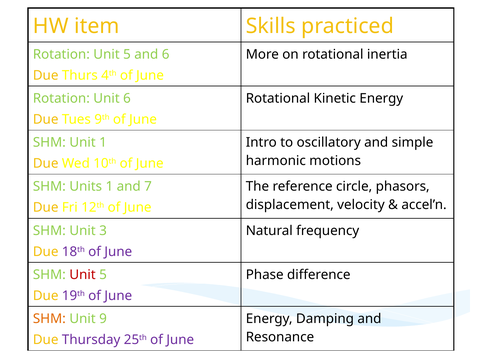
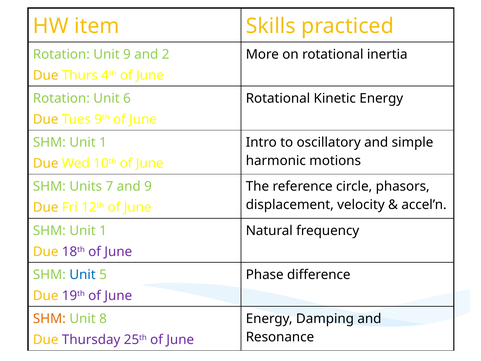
Rotation Unit 5: 5 -> 9
and 6: 6 -> 2
Units 1: 1 -> 7
and 7: 7 -> 9
3 at (103, 230): 3 -> 1
Unit at (83, 275) colour: red -> blue
9: 9 -> 8
